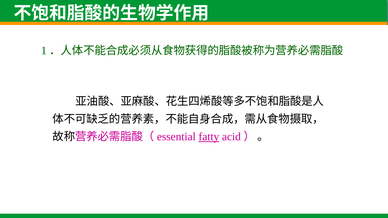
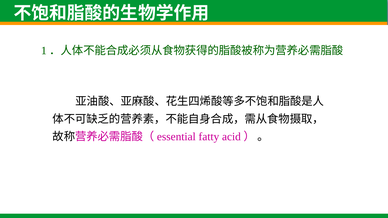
fatty underline: present -> none
